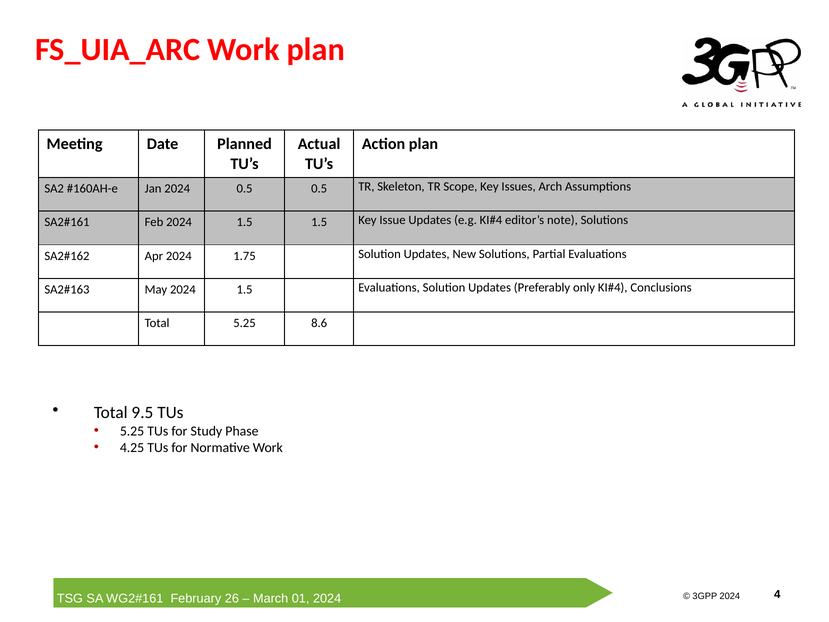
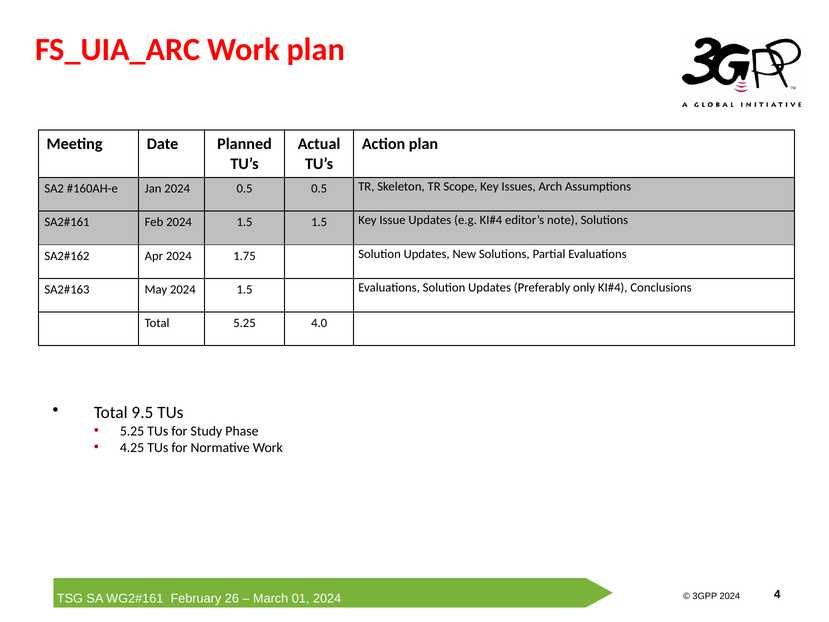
8.6: 8.6 -> 4.0
